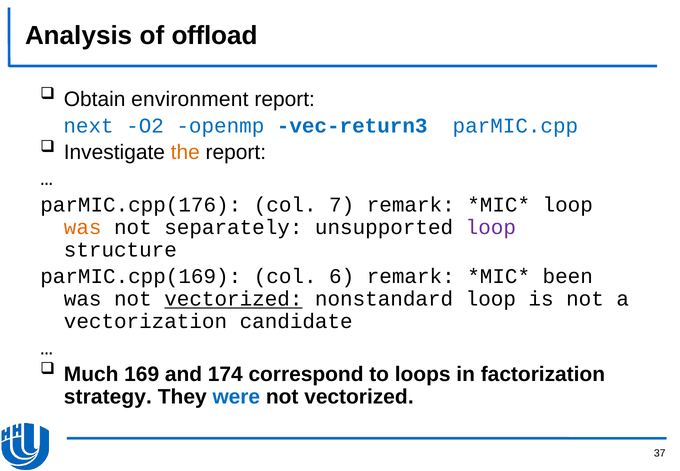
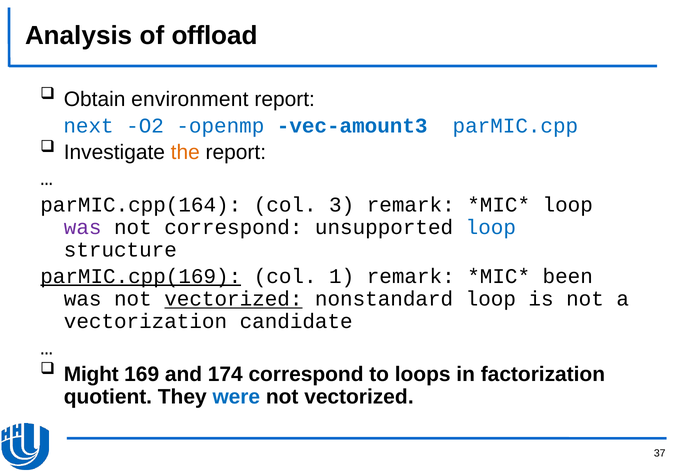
vec-return3: vec-return3 -> vec-amount3
parMIC.cpp(176: parMIC.cpp(176 -> parMIC.cpp(164
7: 7 -> 3
was at (83, 227) colour: orange -> purple
not separately: separately -> correspond
loop at (491, 227) colour: purple -> blue
parMIC.cpp(169 underline: none -> present
6: 6 -> 1
Much: Much -> Might
strategy: strategy -> quotient
